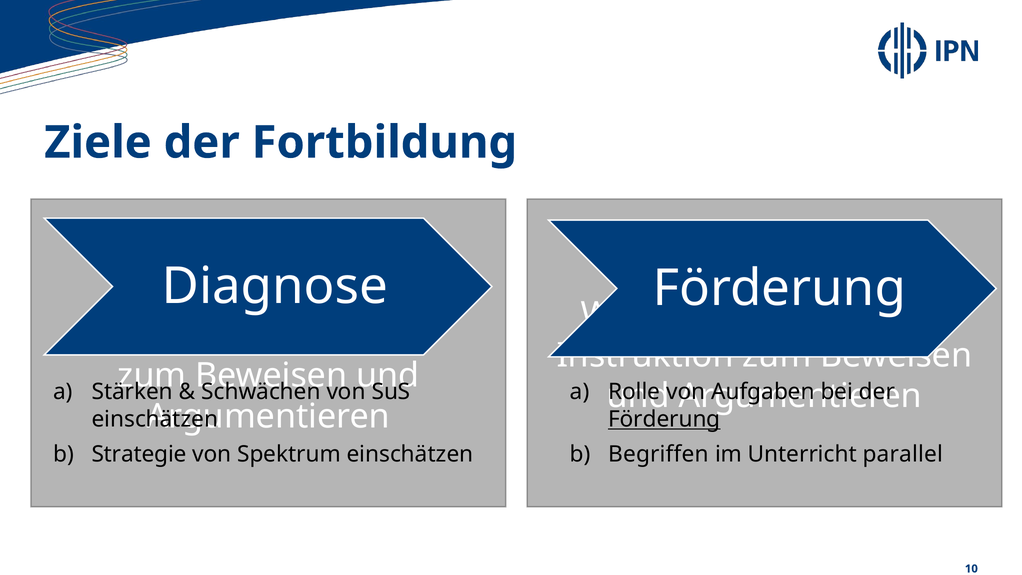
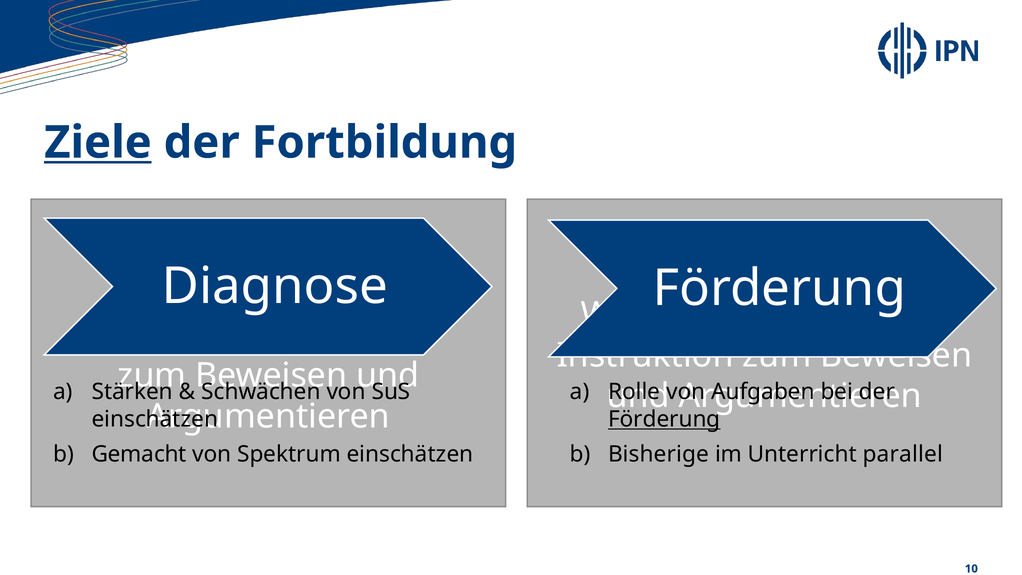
Ziele underline: none -> present
Strategie: Strategie -> Gemacht
Begriffen: Begriffen -> Bisherige
